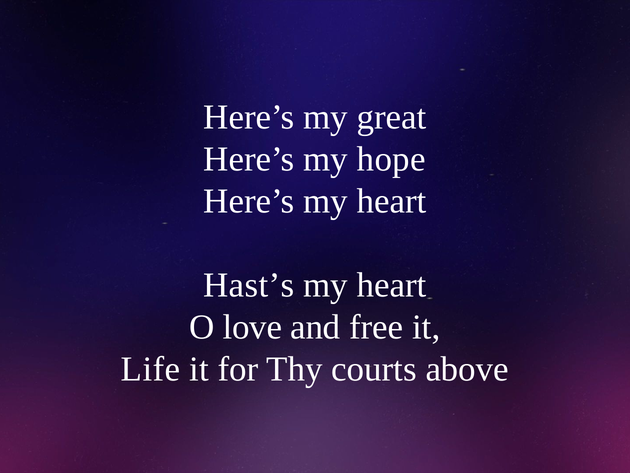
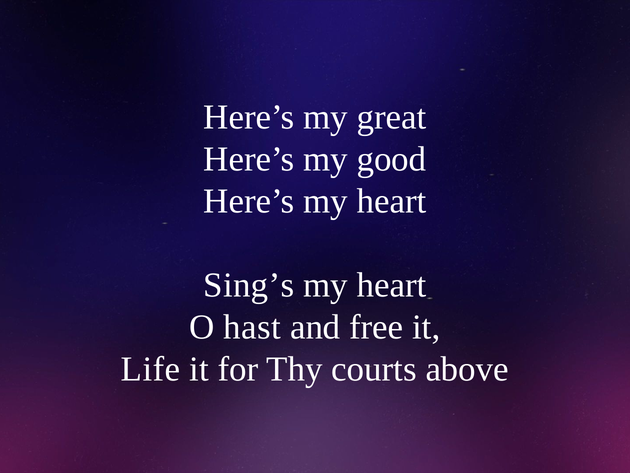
hope: hope -> good
Hast’s: Hast’s -> Sing’s
love: love -> hast
